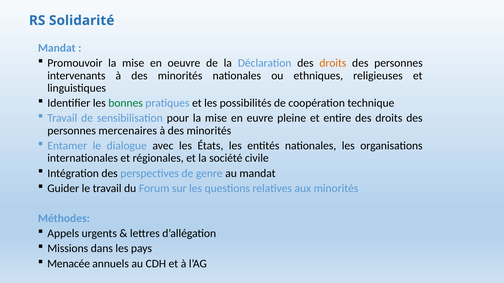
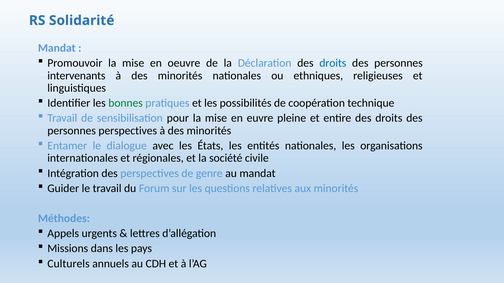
droits at (333, 63) colour: orange -> blue
personnes mercenaires: mercenaires -> perspectives
Menacée: Menacée -> Culturels
